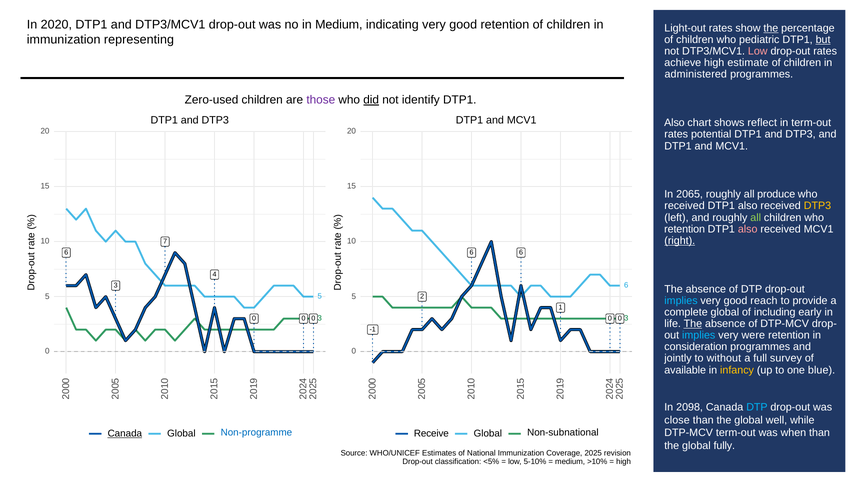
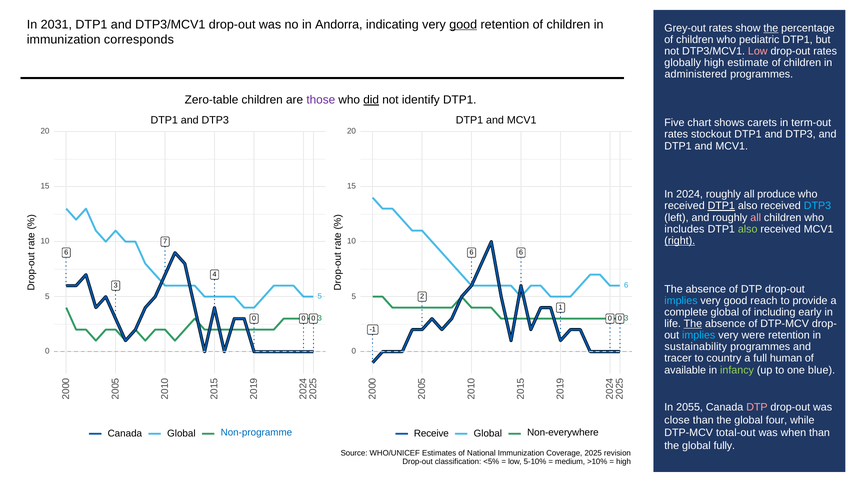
2020: 2020 -> 2031
in Medium: Medium -> Andorra
good at (463, 24) underline: none -> present
Light-out: Light-out -> Grey-out
representing: representing -> corresponds
but underline: present -> none
achieve: achieve -> globally
Zero-used: Zero-used -> Zero-table
Also at (674, 123): Also -> Five
reflect: reflect -> carets
potential: potential -> stockout
2065: 2065 -> 2024
DTP1 at (721, 206) underline: none -> present
DTP3 at (817, 206) colour: yellow -> light blue
all at (756, 217) colour: light green -> pink
retention at (685, 229): retention -> includes
also at (748, 229) colour: pink -> light green
consideration: consideration -> sustainability
jointly: jointly -> tracer
without: without -> country
survey: survey -> human
infancy colour: yellow -> light green
2098: 2098 -> 2055
DTP at (757, 407) colour: light blue -> pink
well: well -> four
DTP-MCV term-out: term-out -> total-out
Canada at (125, 433) underline: present -> none
Non-subnational: Non-subnational -> Non-everywhere
